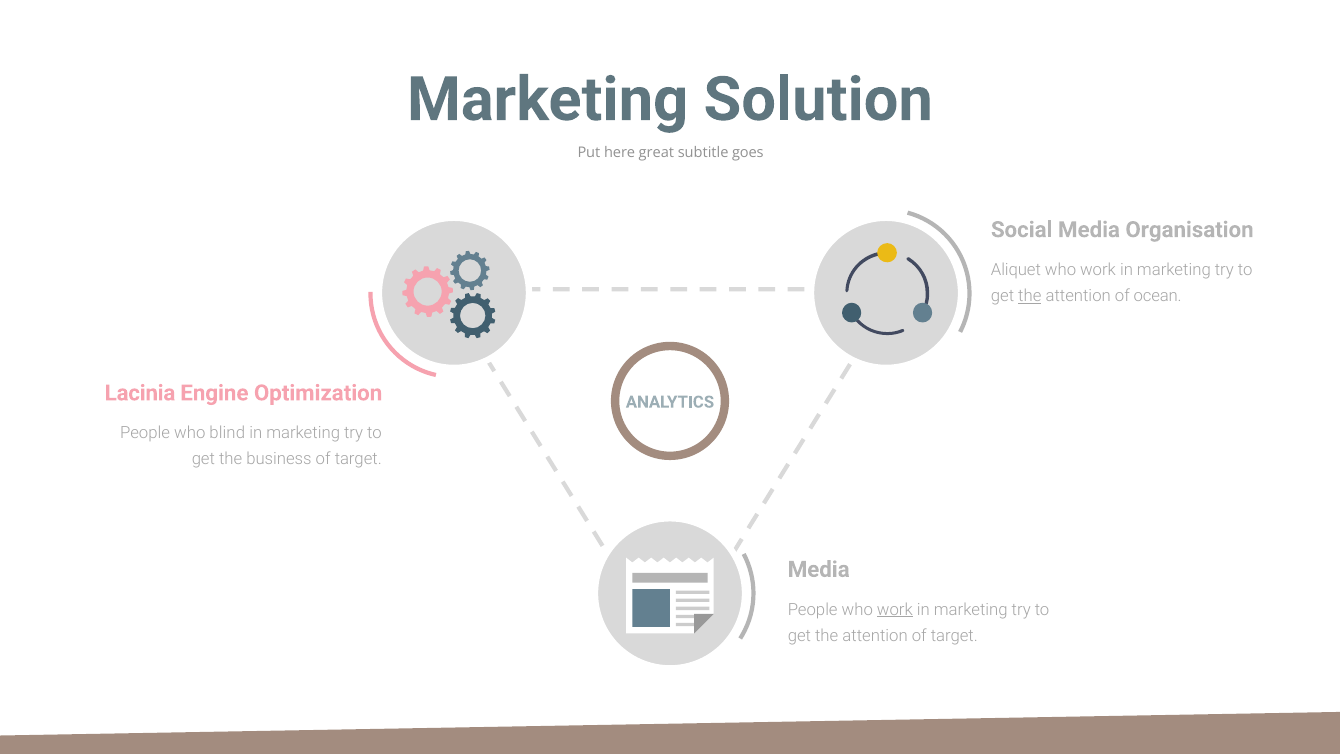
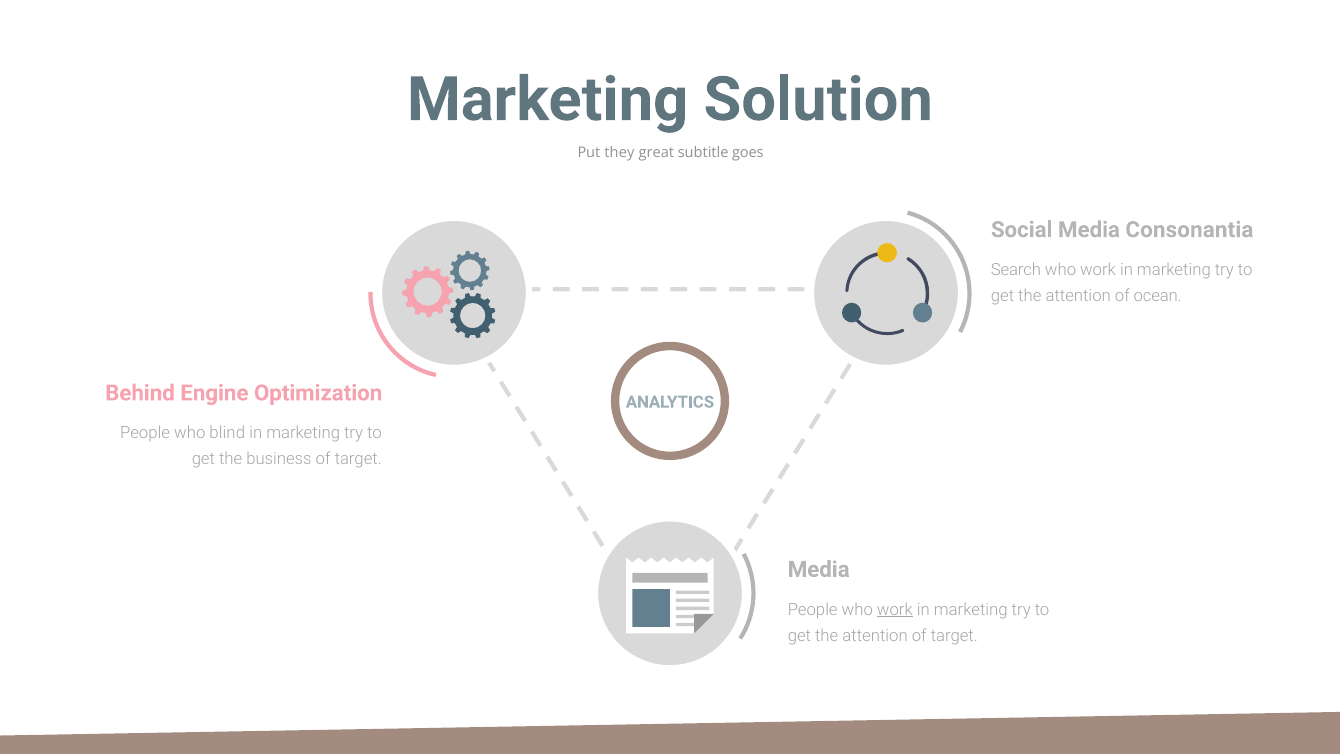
here: here -> they
Organisation: Organisation -> Consonantia
Aliquet: Aliquet -> Search
the at (1030, 296) underline: present -> none
Lacinia: Lacinia -> Behind
